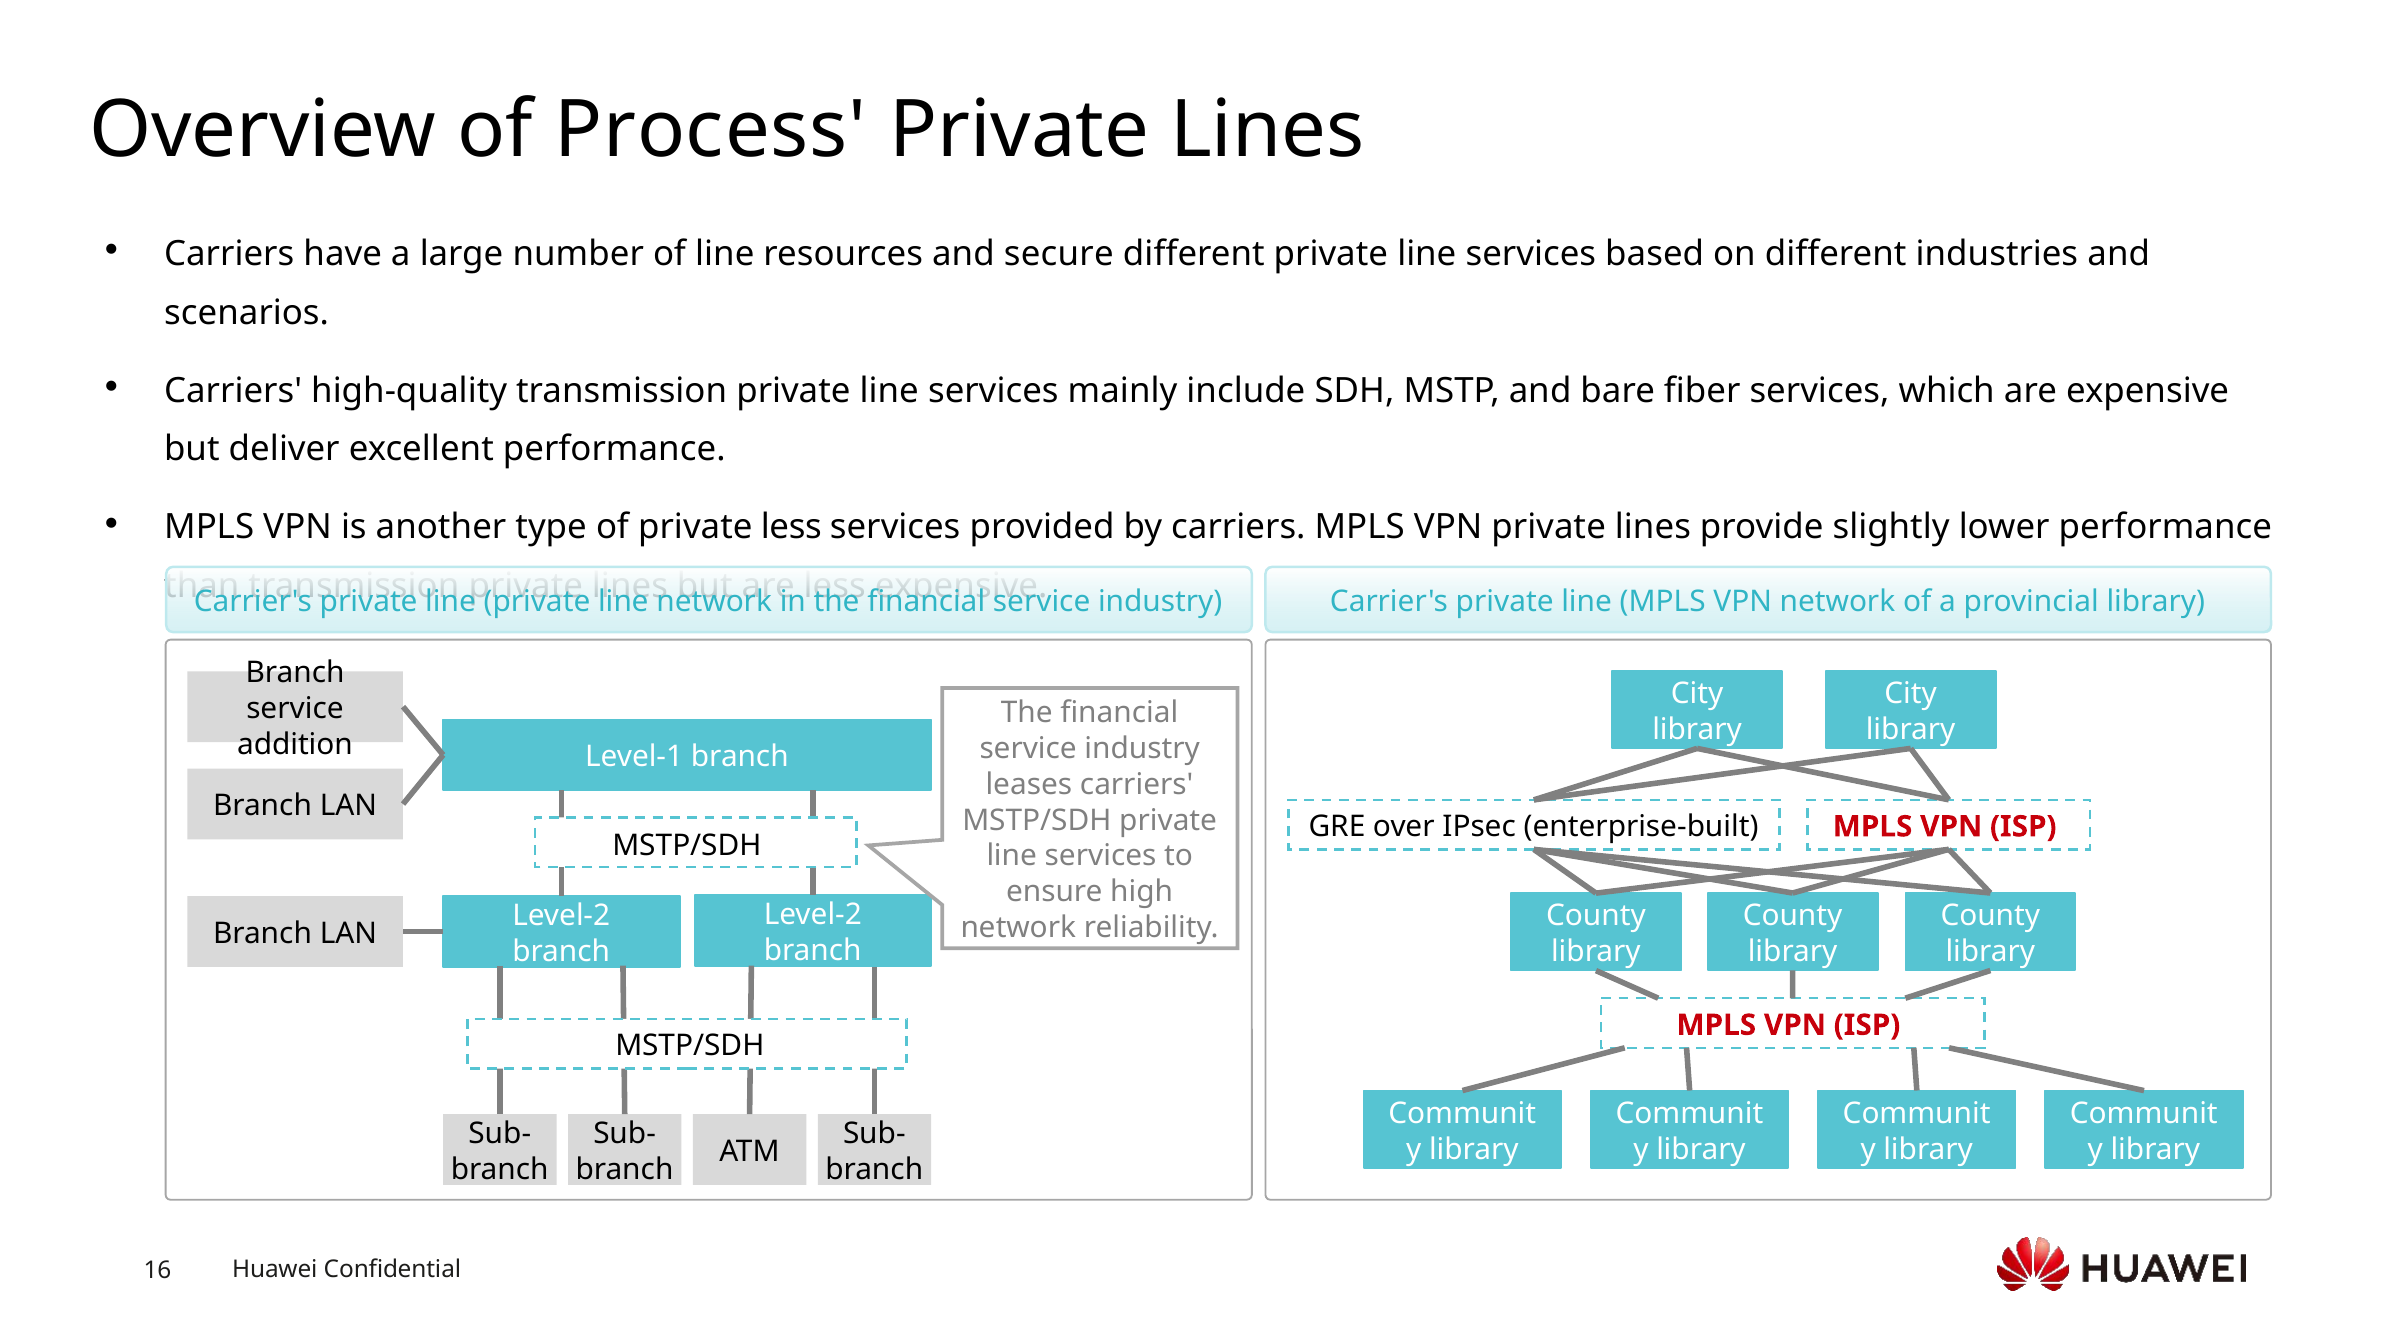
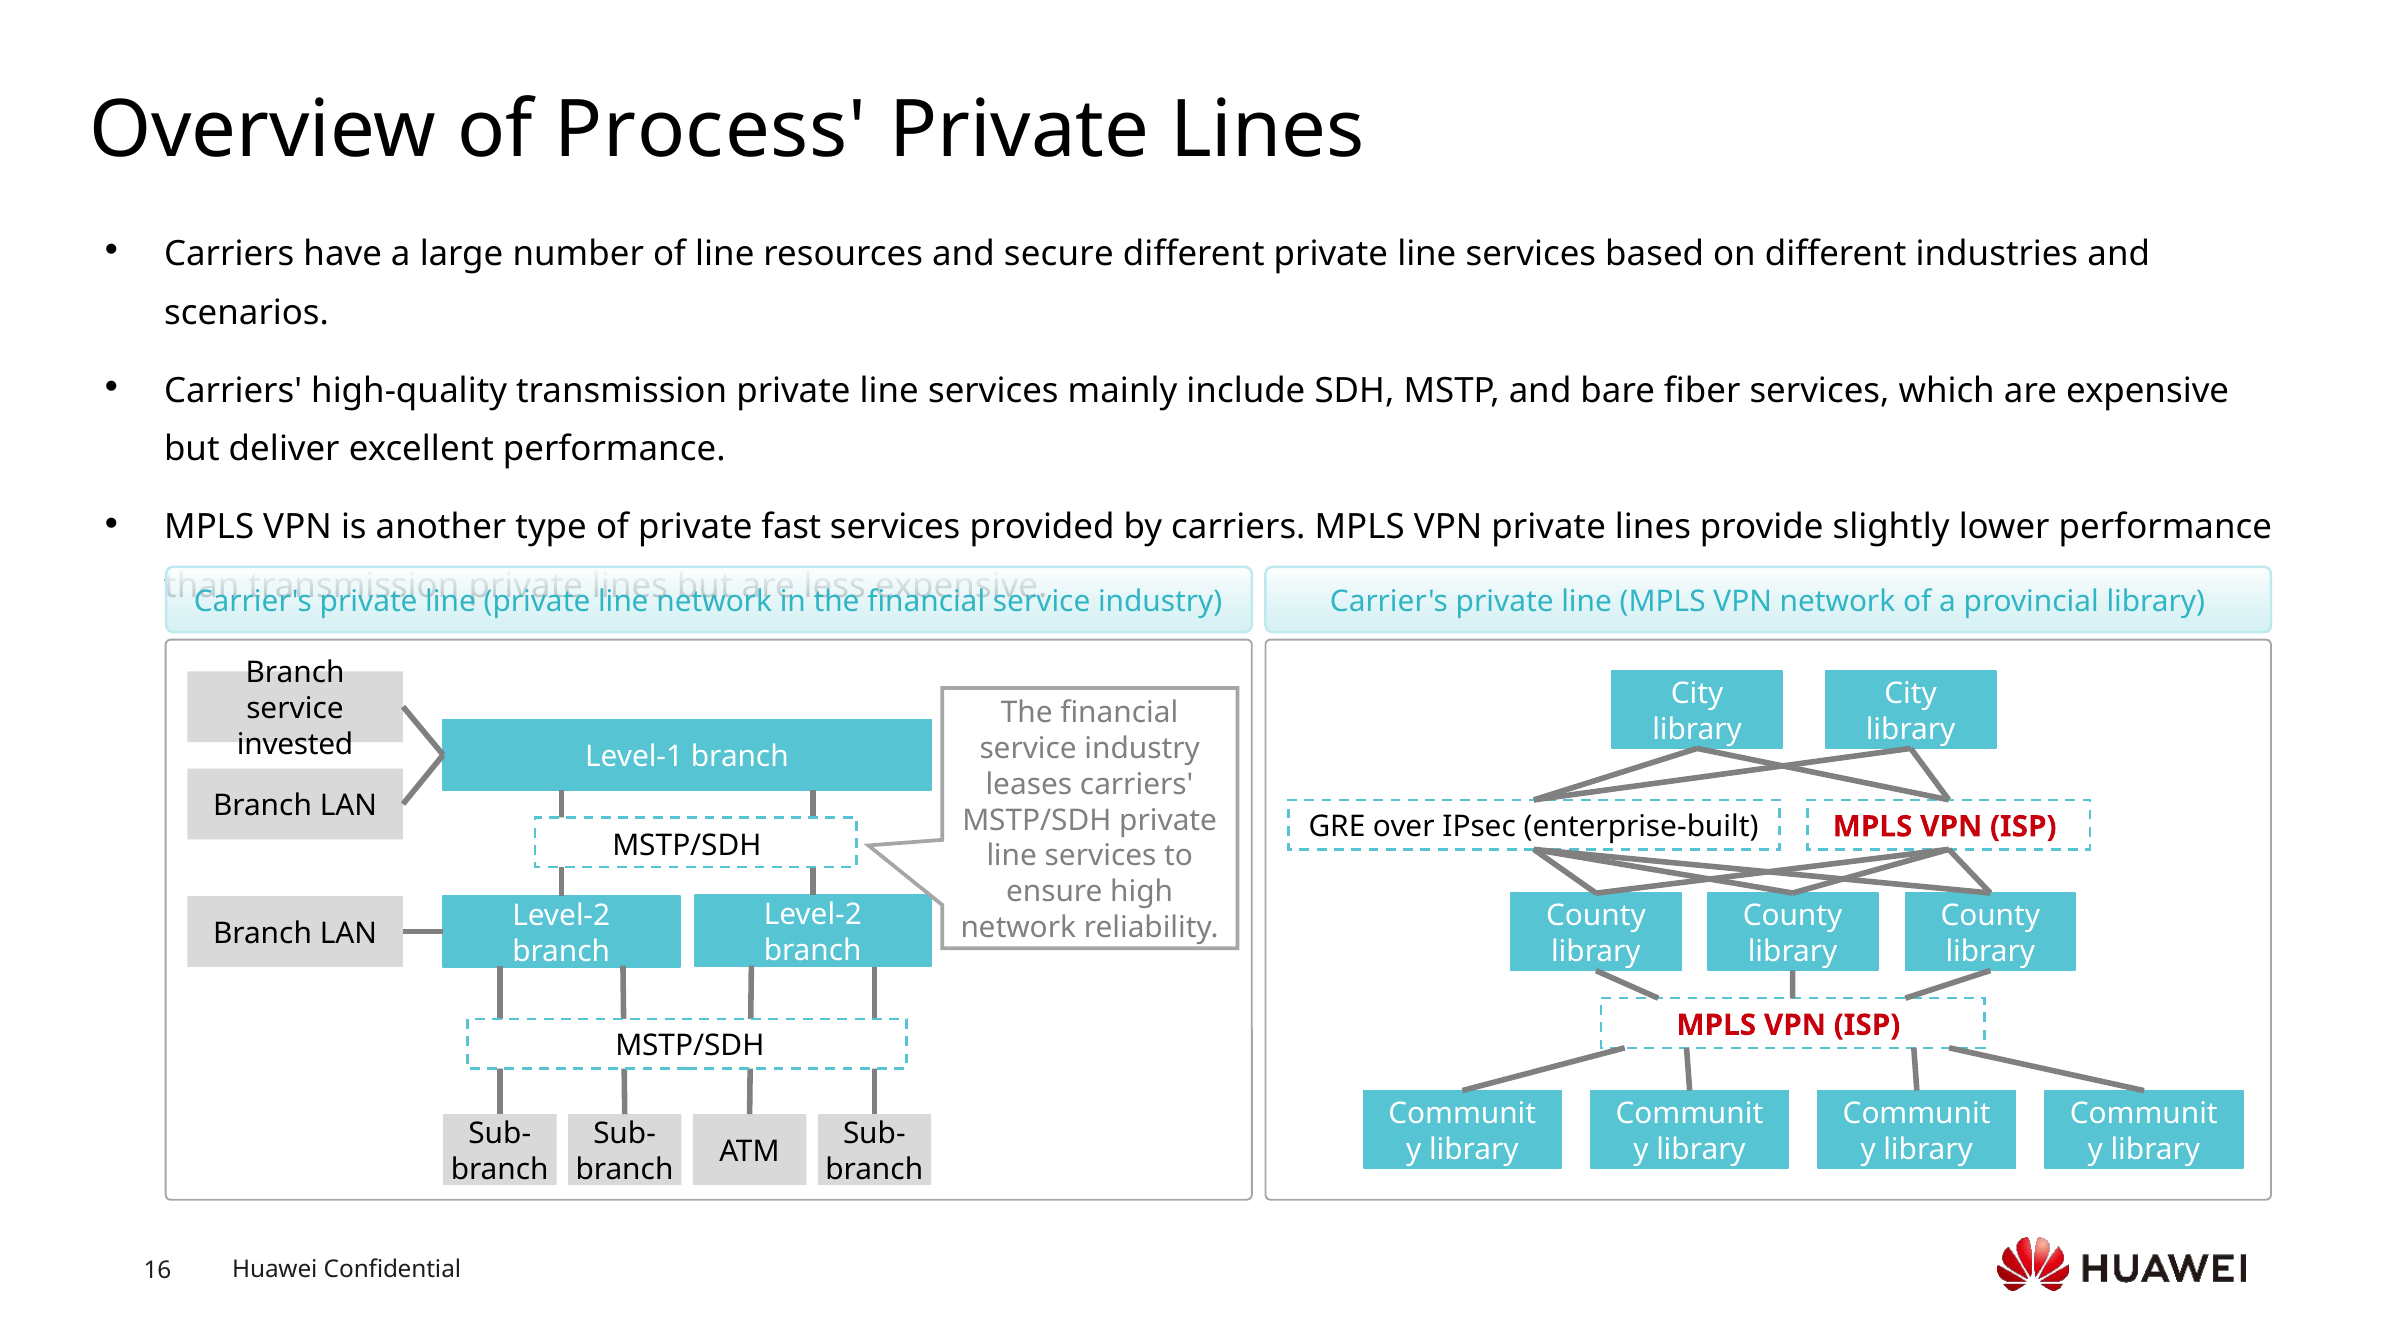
private less: less -> fast
addition: addition -> invested
